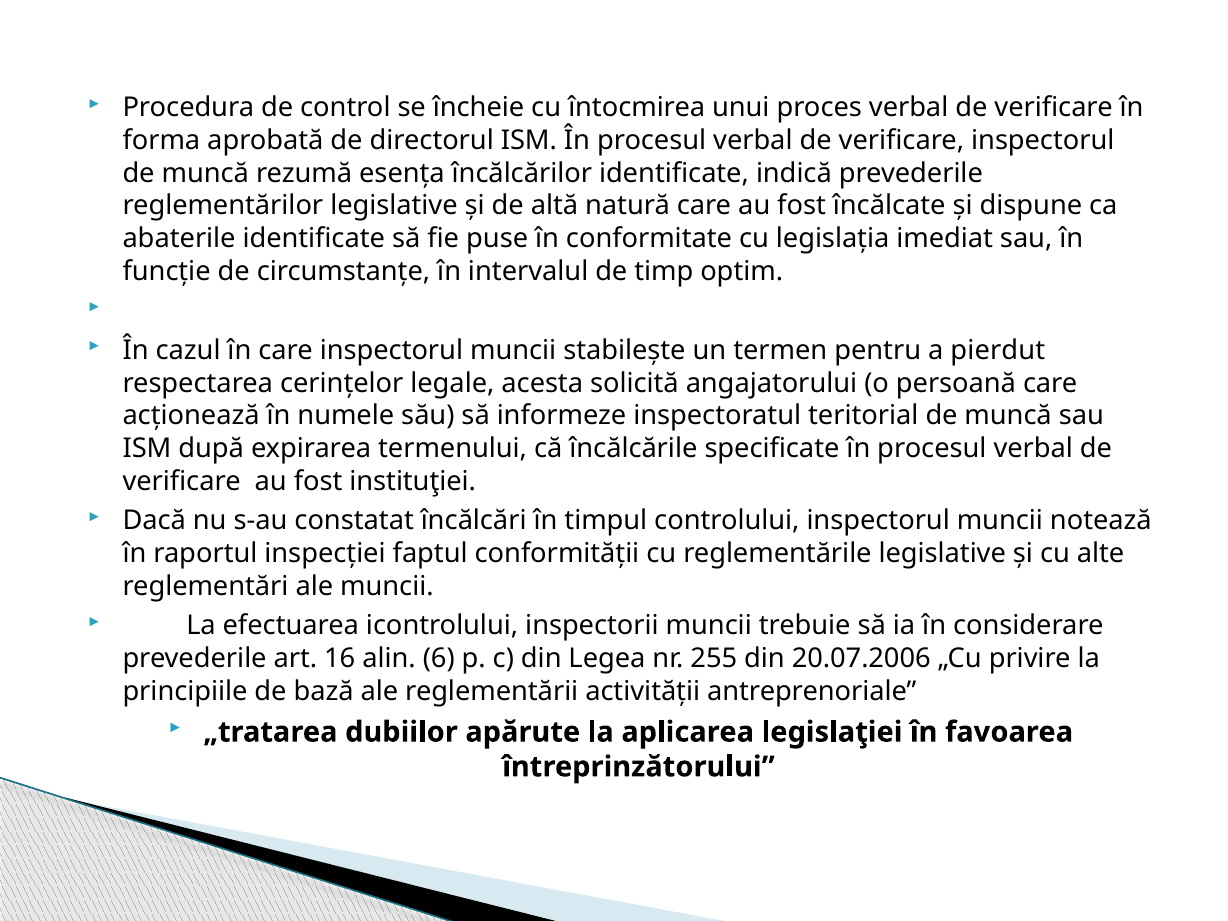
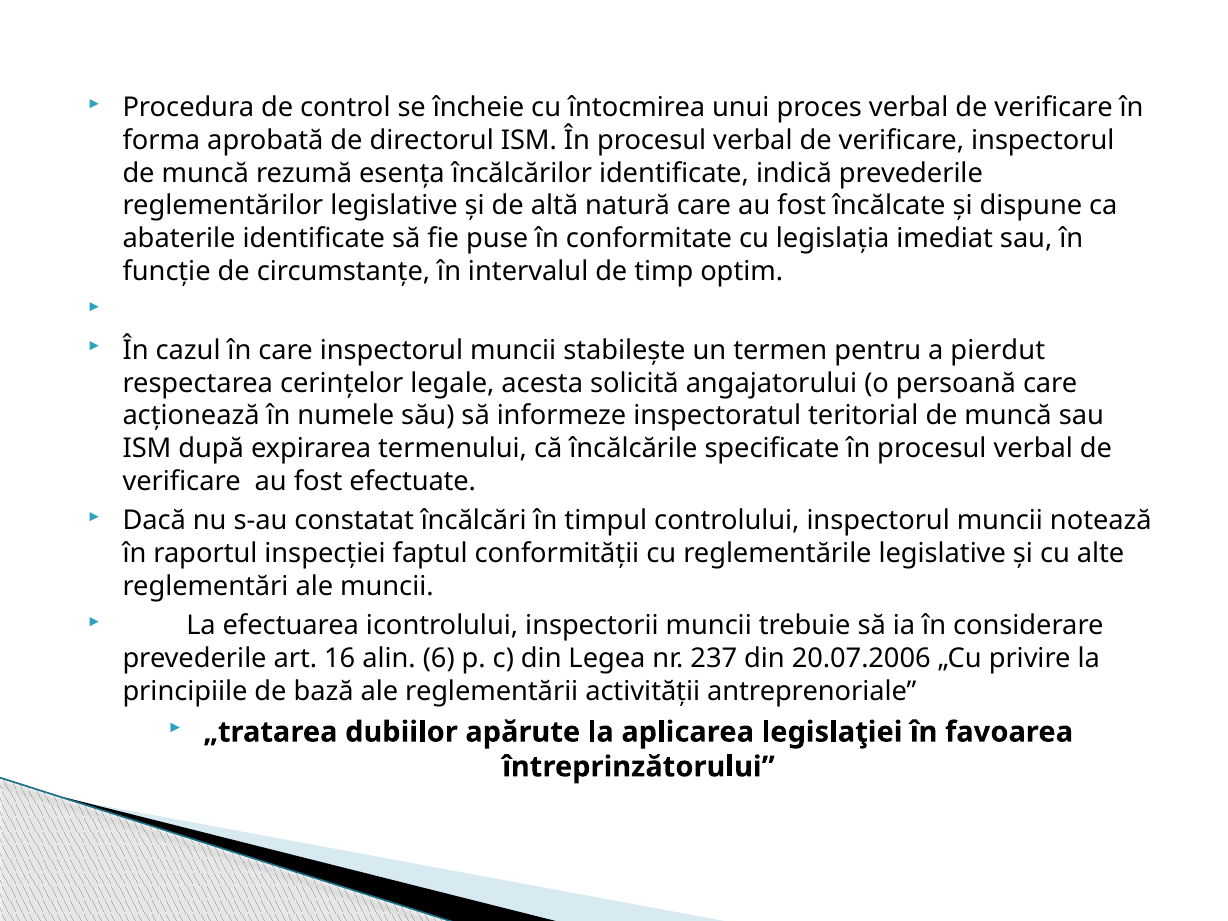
instituţiei: instituţiei -> efectuate
255: 255 -> 237
